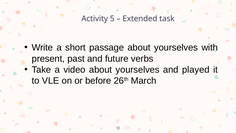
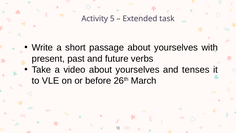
played: played -> tenses
